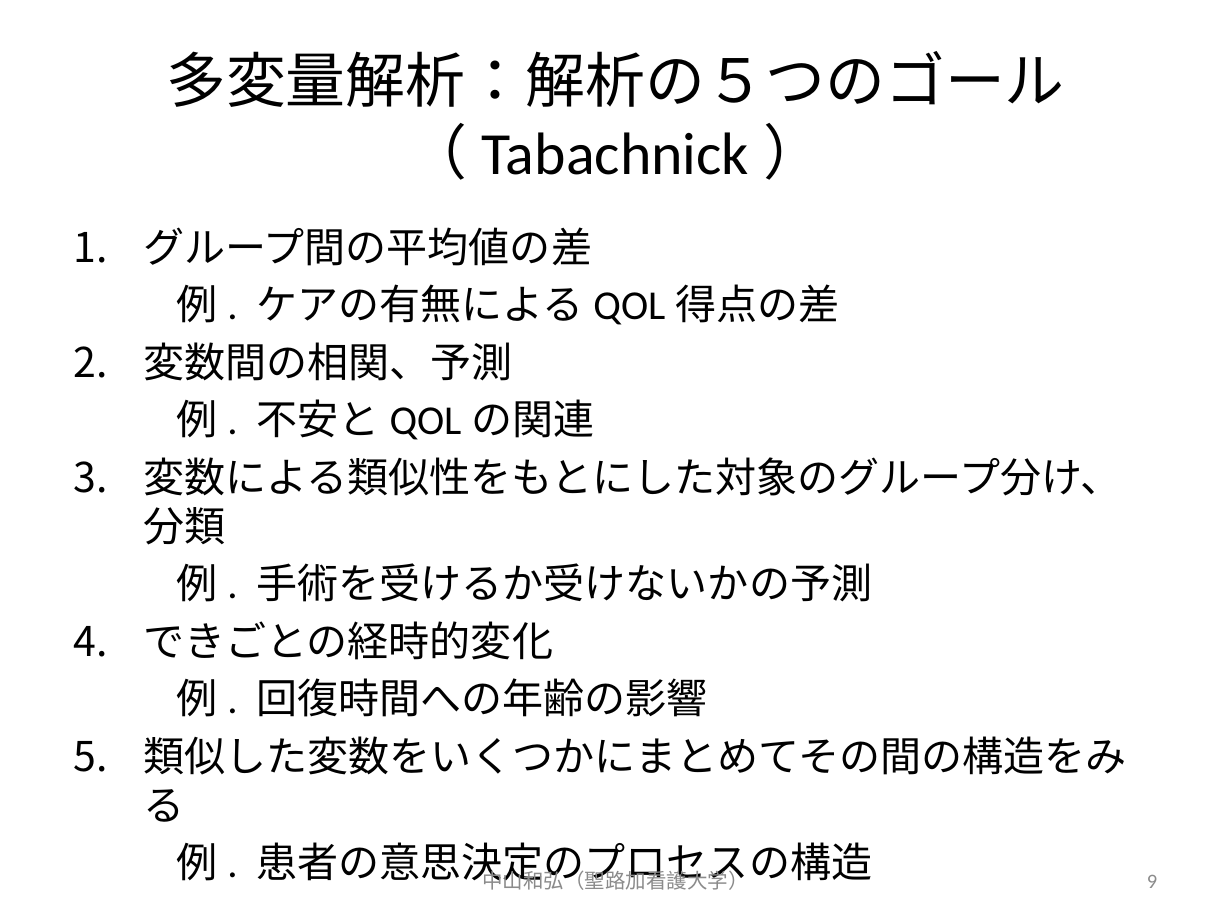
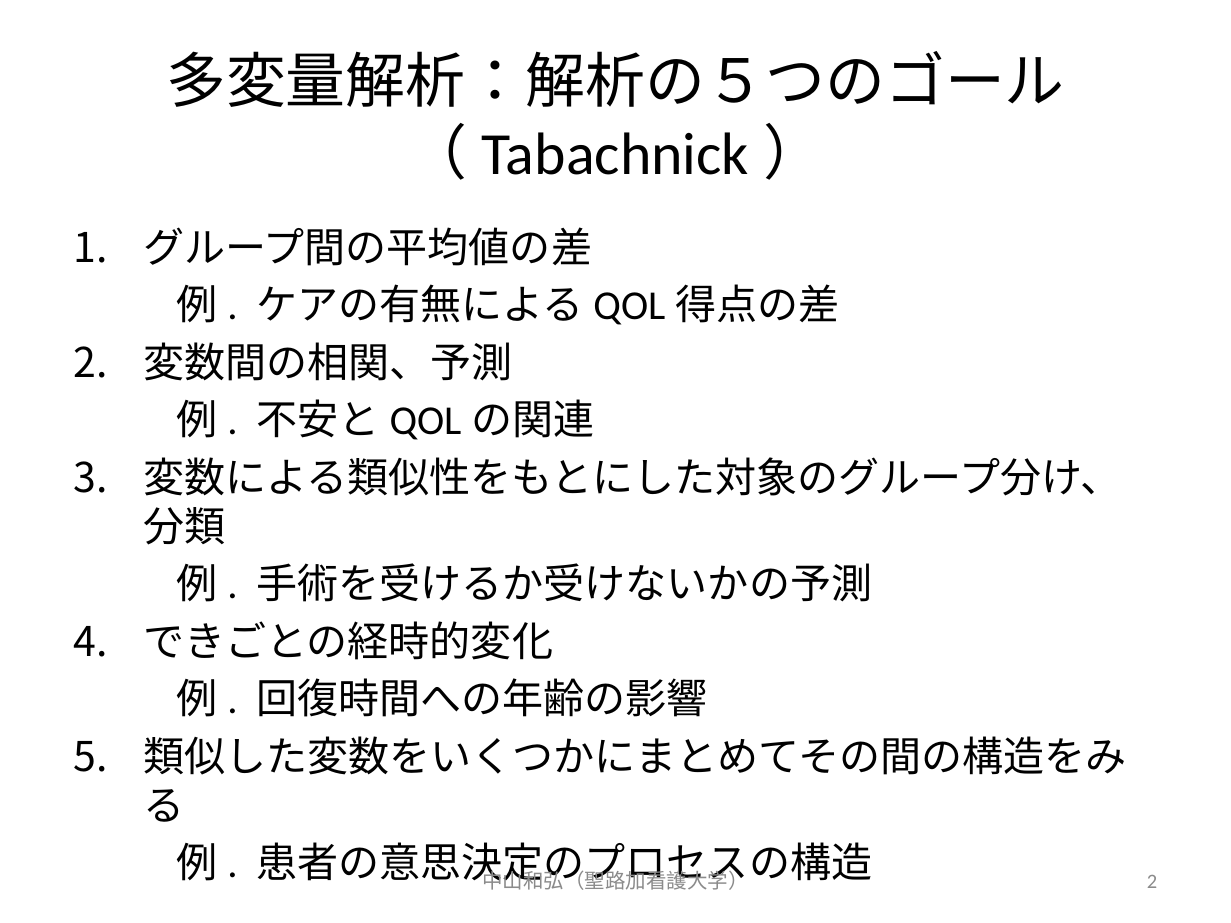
9 at (1152, 881): 9 -> 2
